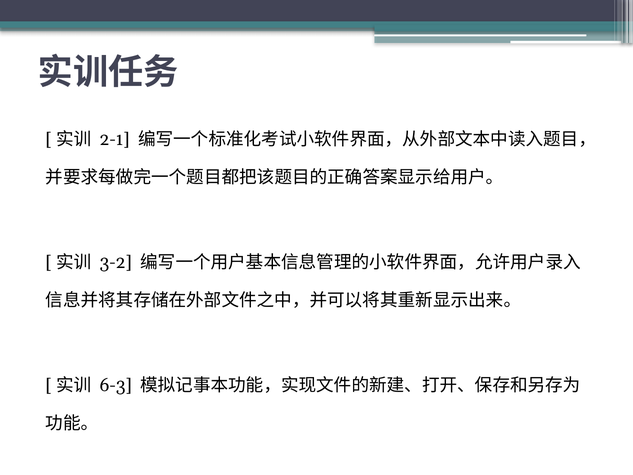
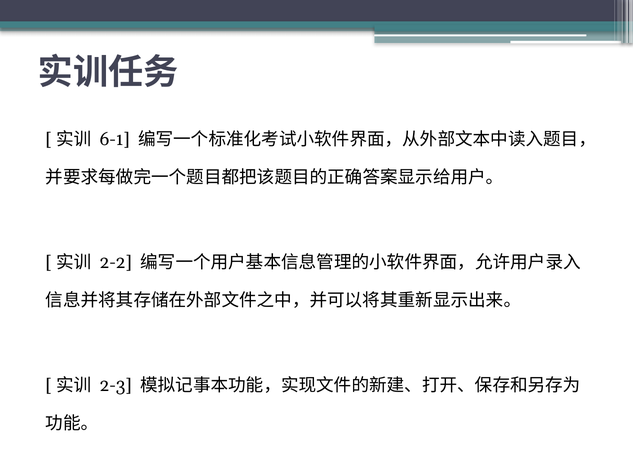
2-1: 2-1 -> 6-1
3-2: 3-2 -> 2-2
6-3: 6-3 -> 2-3
